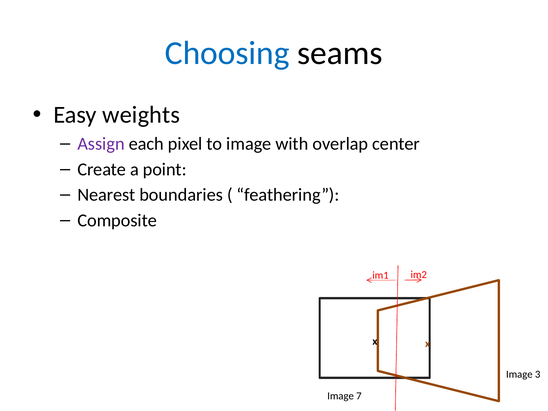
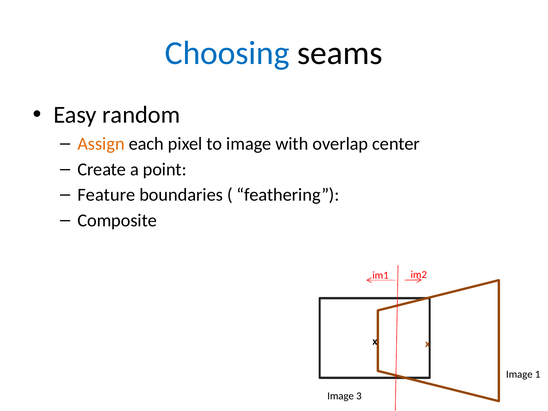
weights: weights -> random
Assign colour: purple -> orange
Nearest: Nearest -> Feature
3: 3 -> 1
7: 7 -> 3
